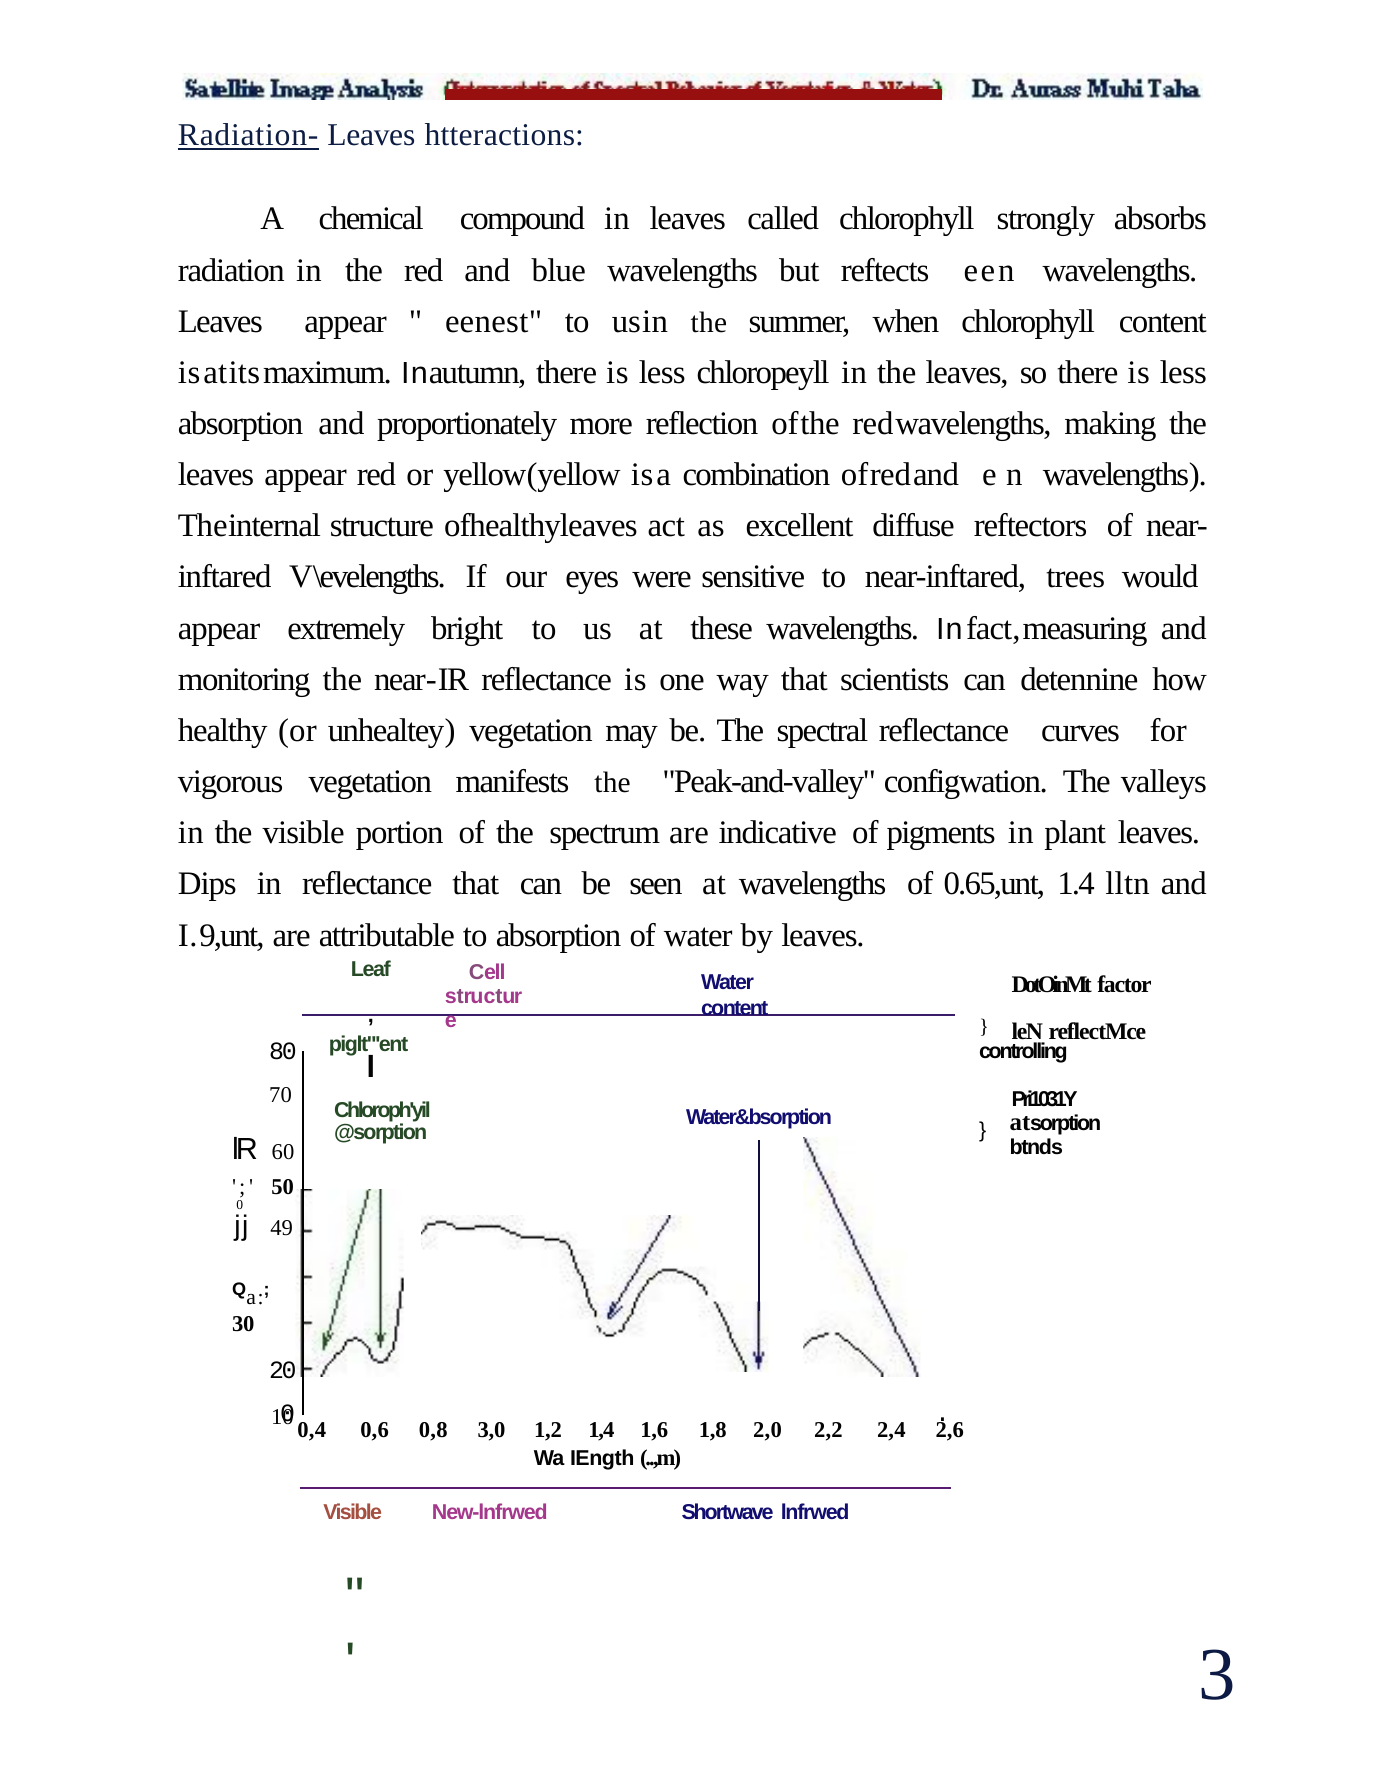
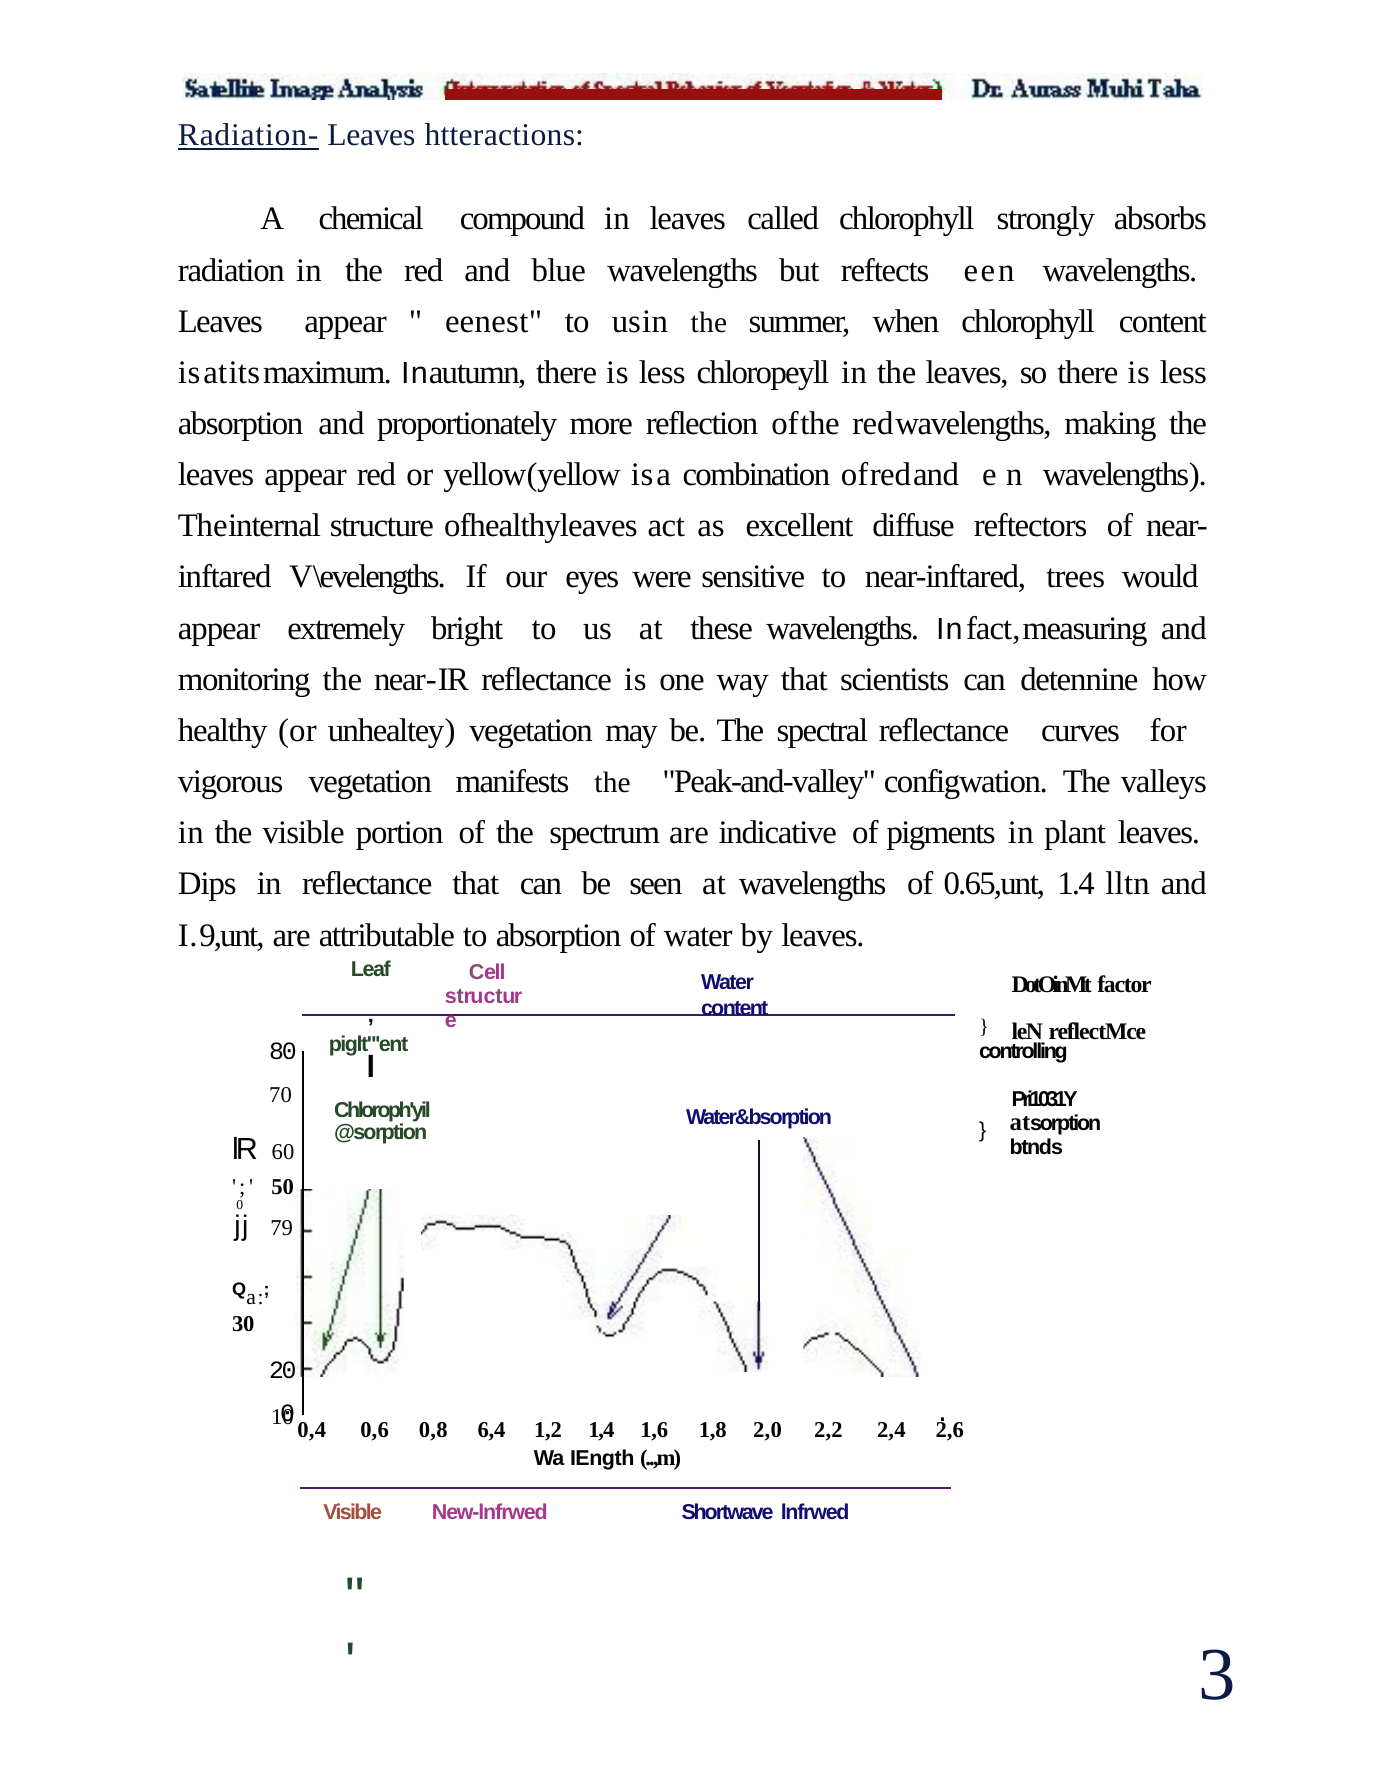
49: 49 -> 79
3,0: 3,0 -> 6,4
